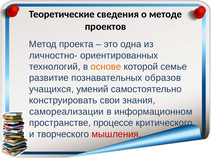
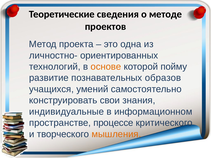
семье: семье -> пойму
самореализации: самореализации -> индивидуальные
мышления colour: red -> orange
